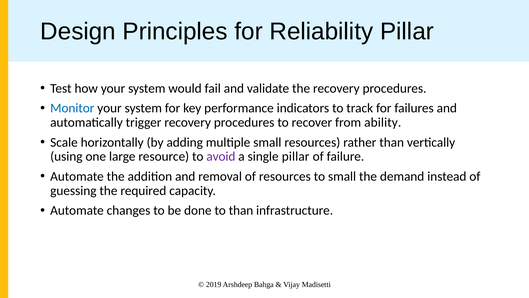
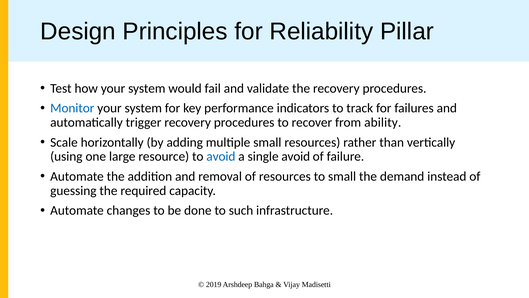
avoid at (221, 156) colour: purple -> blue
single pillar: pillar -> avoid
to than: than -> such
